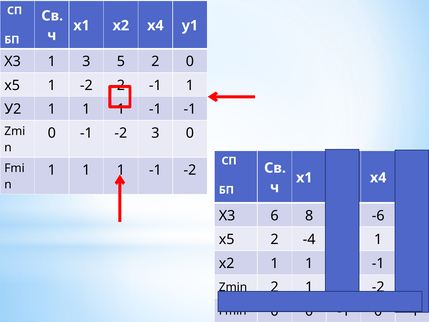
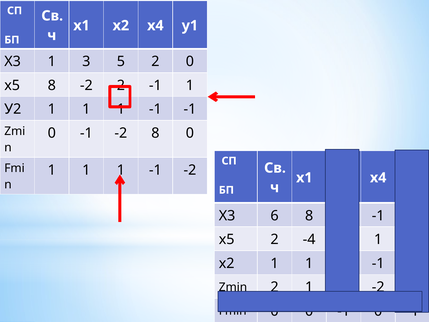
x5 1: 1 -> 8
-2 3: 3 -> 8
-6 at (378, 215): -6 -> -1
